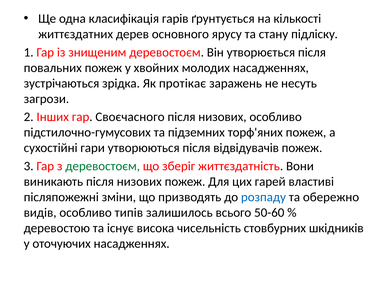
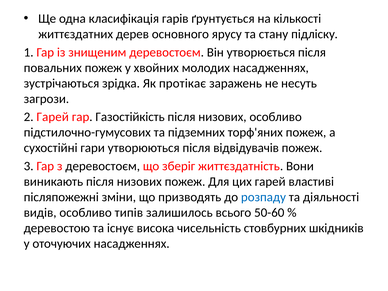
2 Інших: Інших -> Гарей
Своєчасного: Своєчасного -> Газостійкість
деревостоєм at (103, 166) colour: green -> black
обережно: обережно -> діяльності
